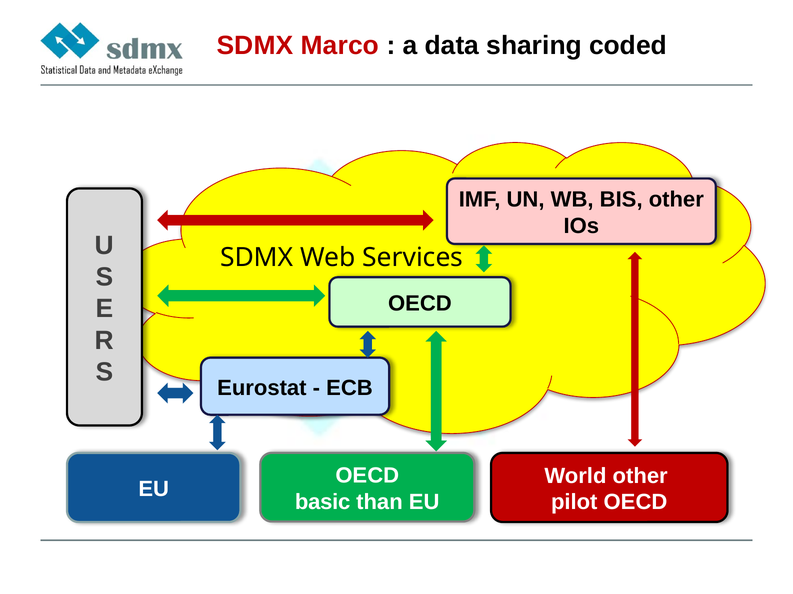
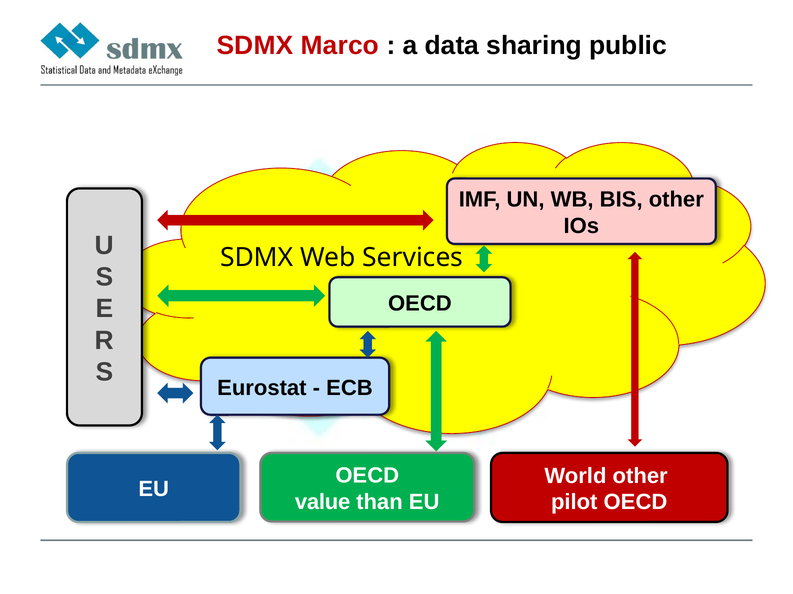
coded: coded -> public
basic: basic -> value
